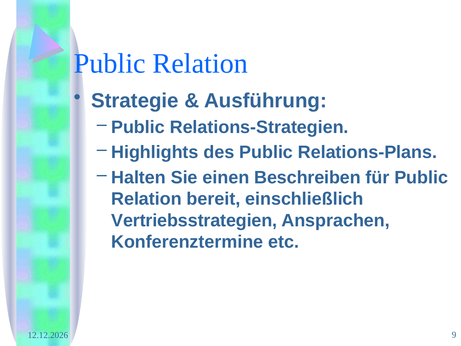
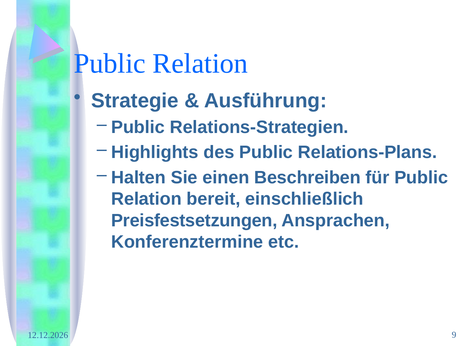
Vertriebsstrategien: Vertriebsstrategien -> Preisfestsetzungen
